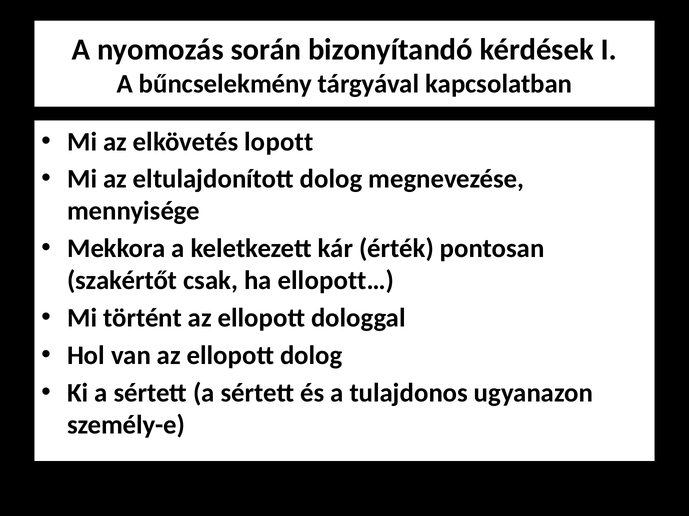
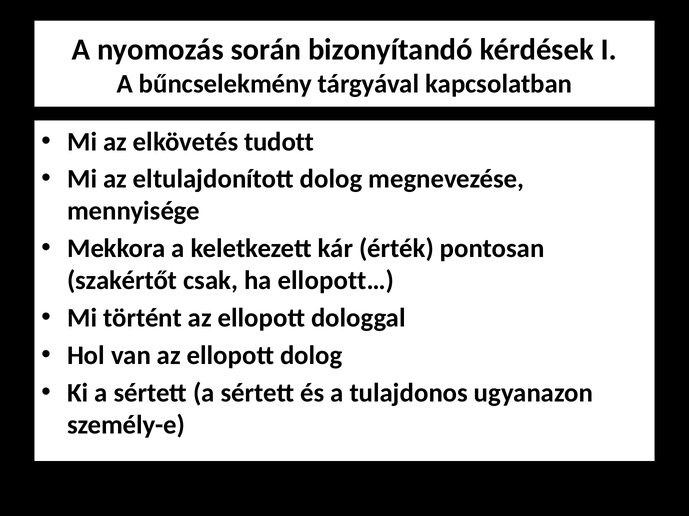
lopott: lopott -> tudott
